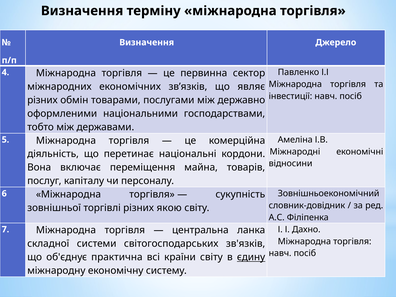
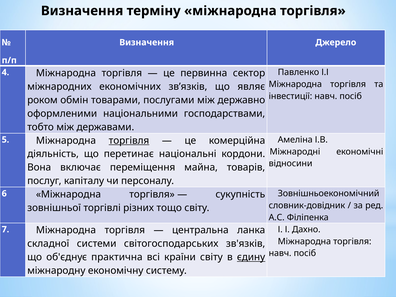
різних at (42, 100): різних -> роком
торгівля at (129, 140) underline: none -> present
якою: якою -> тощо
